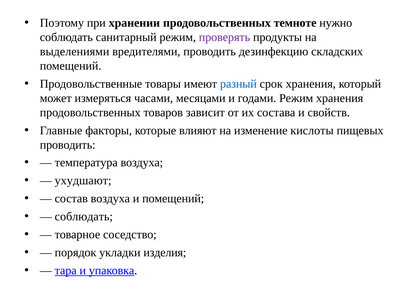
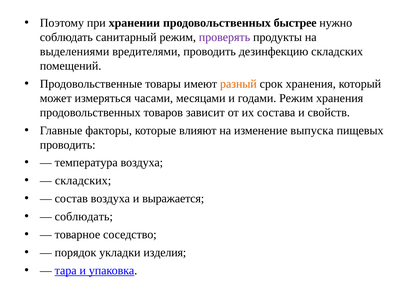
темноте: темноте -> быстрее
разный colour: blue -> orange
кислоты: кислоты -> выпуска
ухудшают at (83, 181): ухудшают -> складских
и помещений: помещений -> выражается
